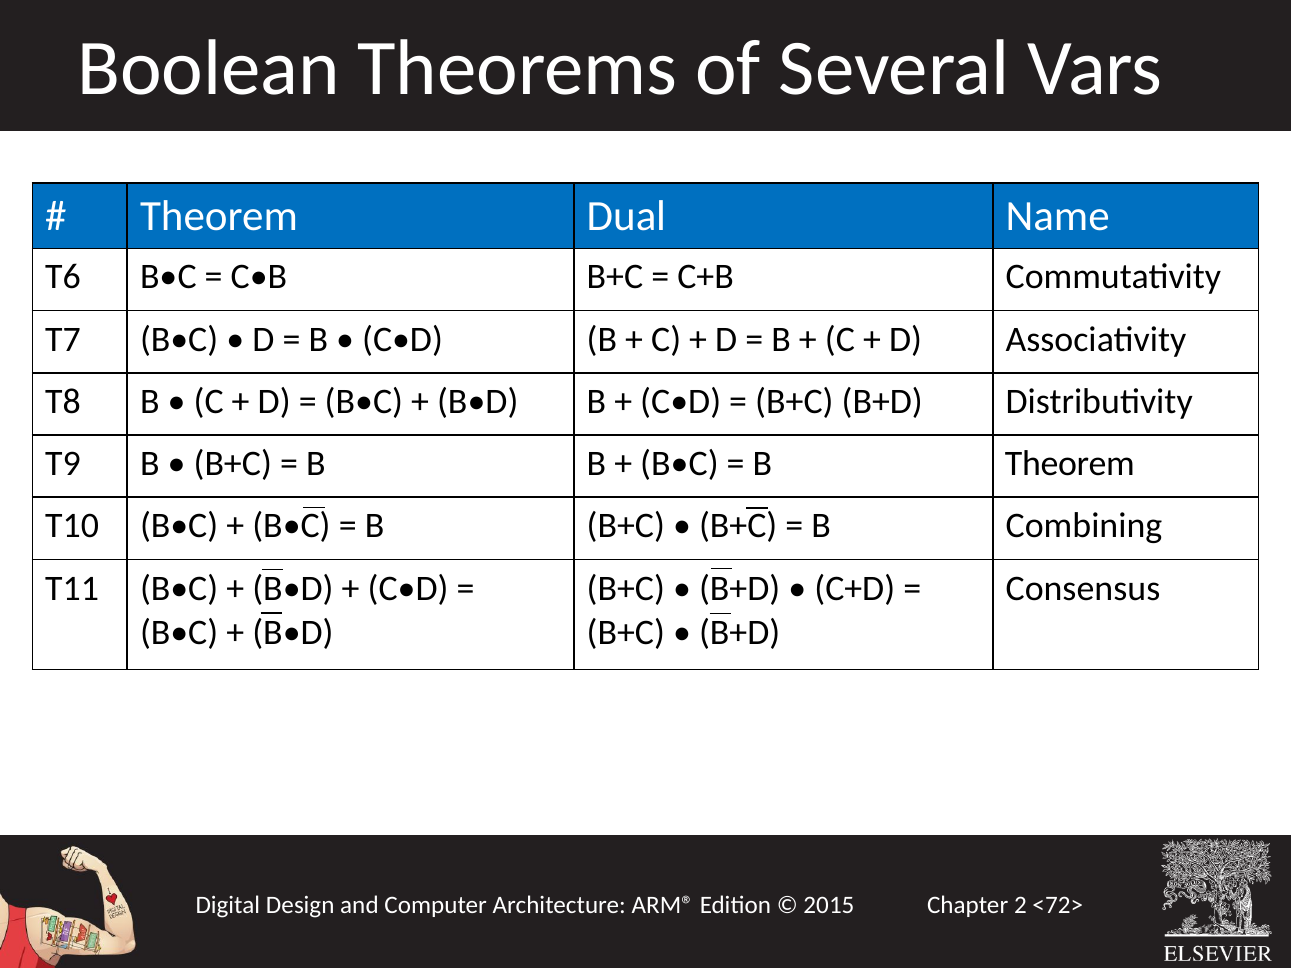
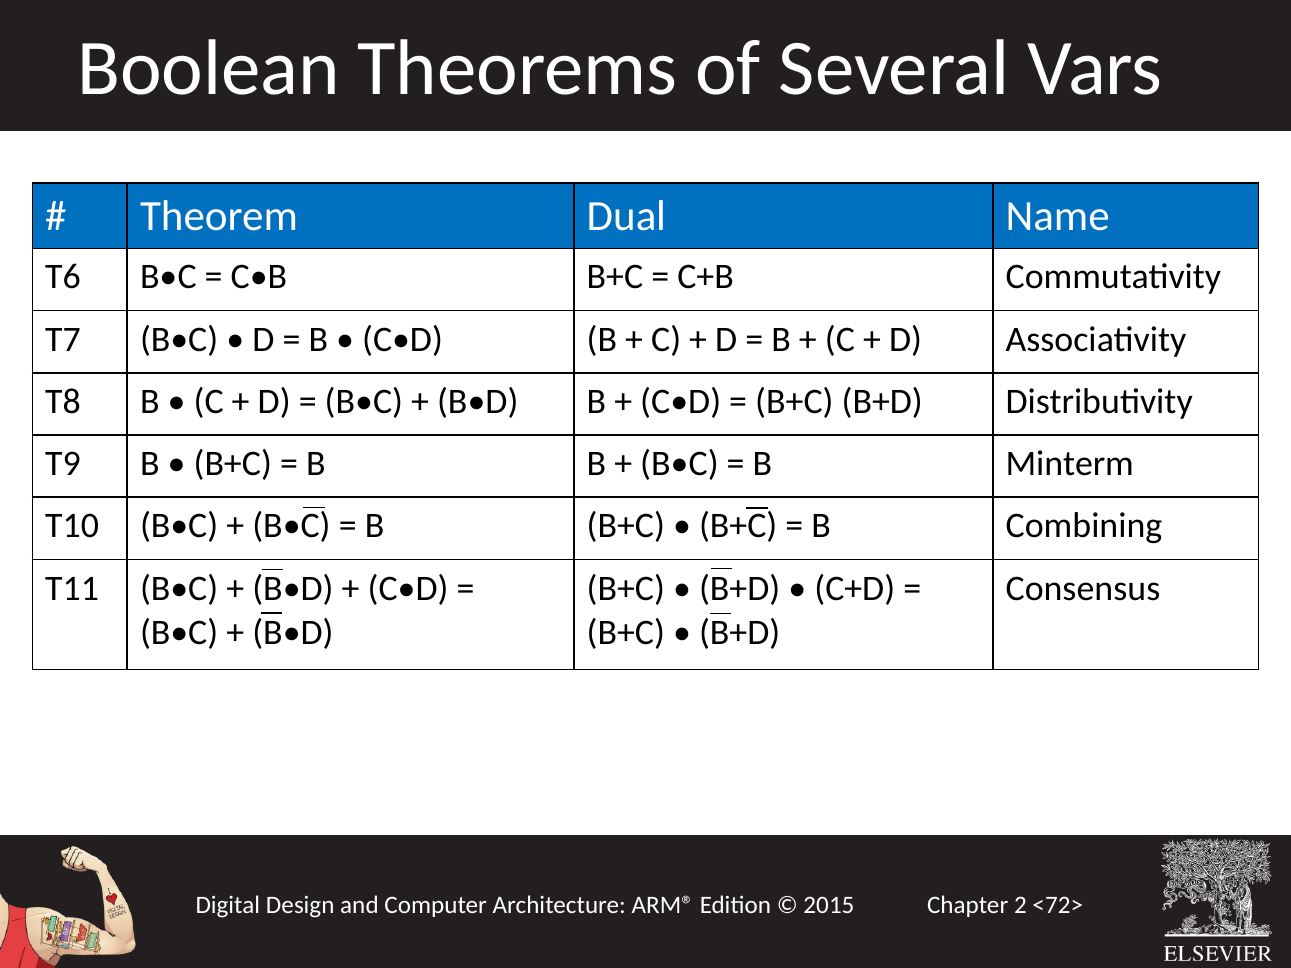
B Theorem: Theorem -> Minterm
